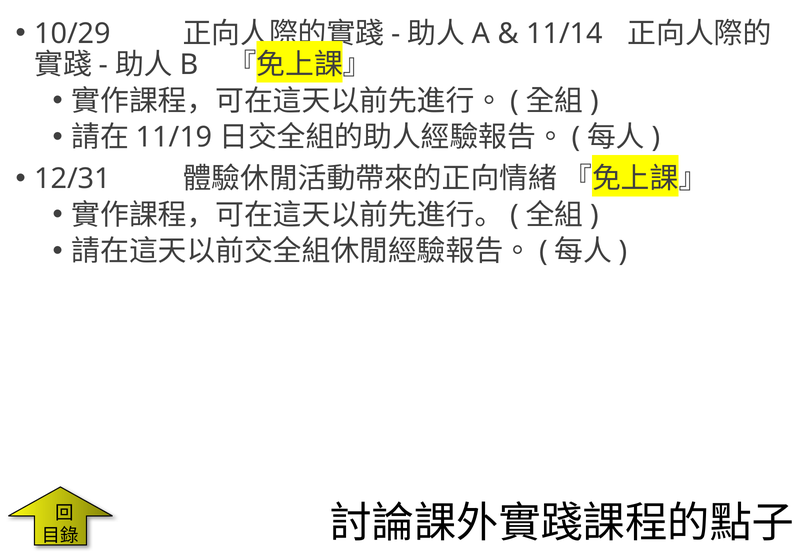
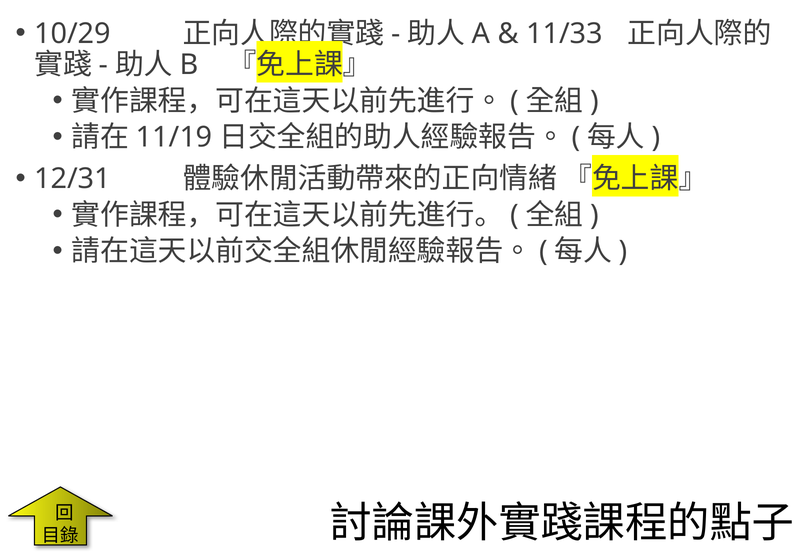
11/14: 11/14 -> 11/33
